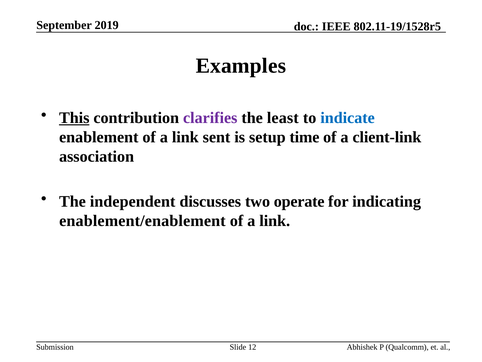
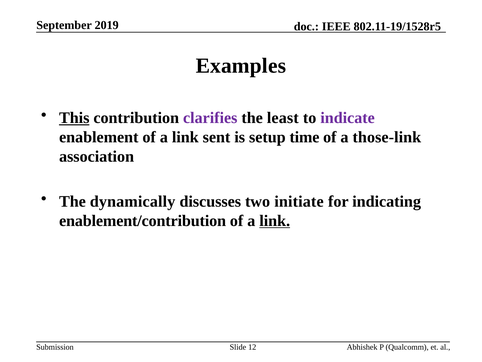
indicate colour: blue -> purple
client-link: client-link -> those-link
independent: independent -> dynamically
operate: operate -> initiate
enablement/enablement: enablement/enablement -> enablement/contribution
link at (275, 220) underline: none -> present
